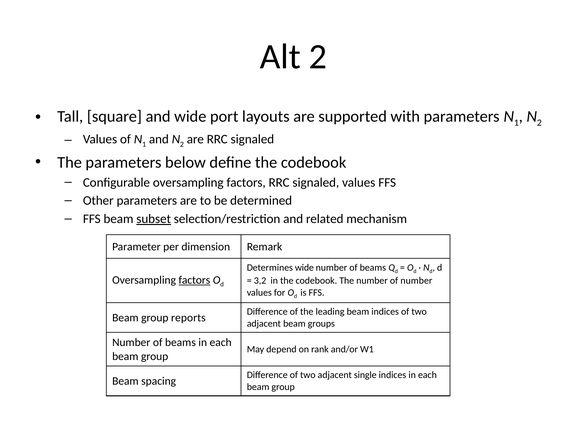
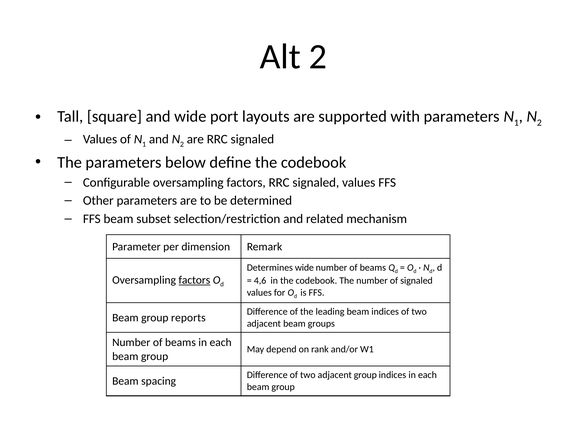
subset underline: present -> none
3,2: 3,2 -> 4,6
of number: number -> signaled
adjacent single: single -> group
